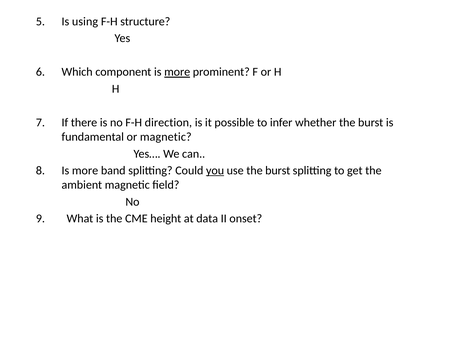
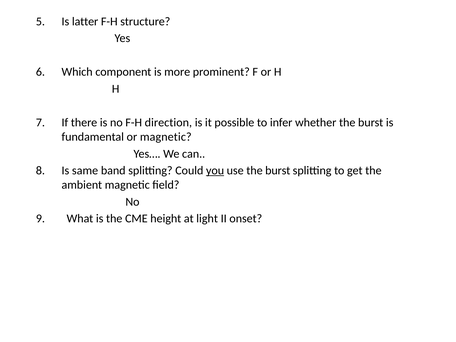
using: using -> latter
more at (177, 72) underline: present -> none
more at (85, 171): more -> same
data: data -> light
